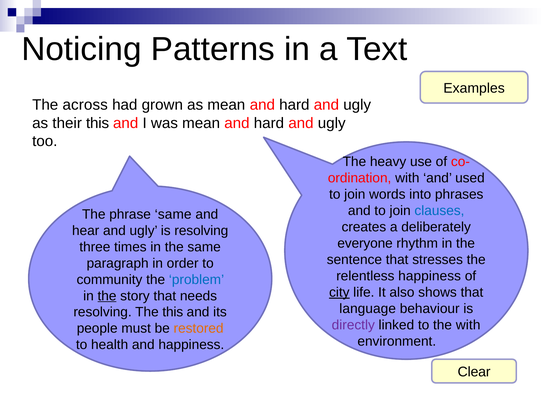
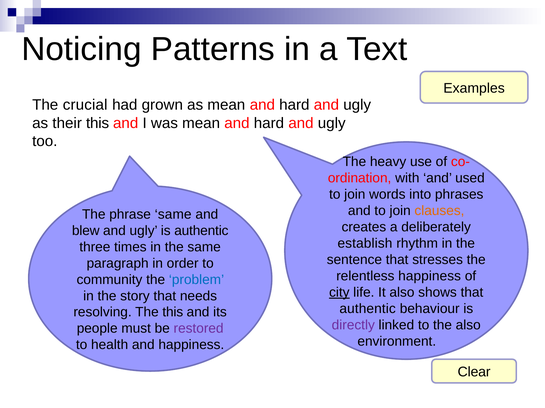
across: across -> crucial
clauses colour: blue -> orange
hear: hear -> blew
is resolving: resolving -> authentic
everyone: everyone -> establish
the at (107, 296) underline: present -> none
language at (368, 309): language -> authentic
the with: with -> also
restored colour: orange -> purple
